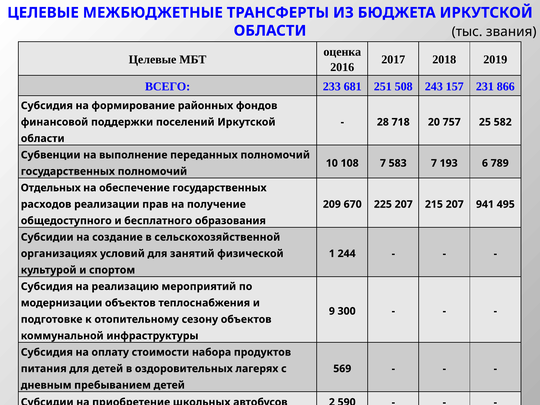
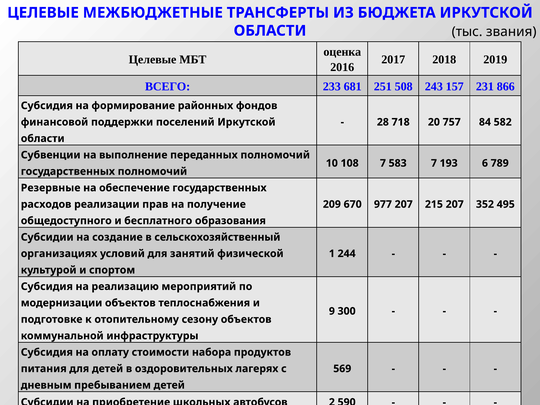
25: 25 -> 84
Отдельных: Отдельных -> Резервные
225: 225 -> 977
941: 941 -> 352
сельскохозяйственной: сельскохозяйственной -> сельскохозяйственный
